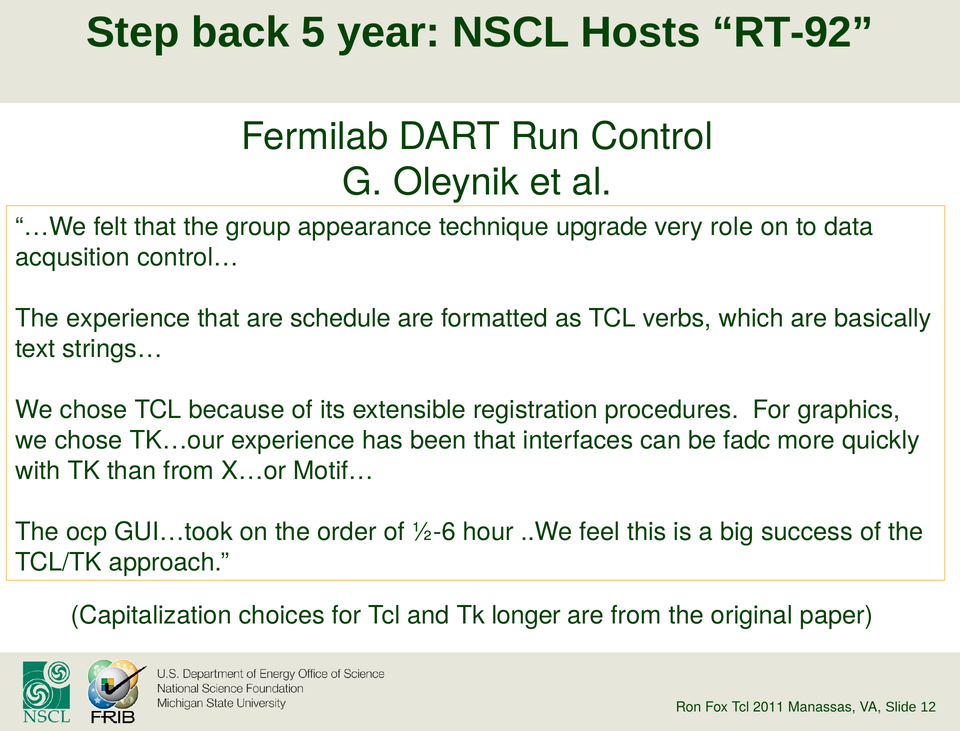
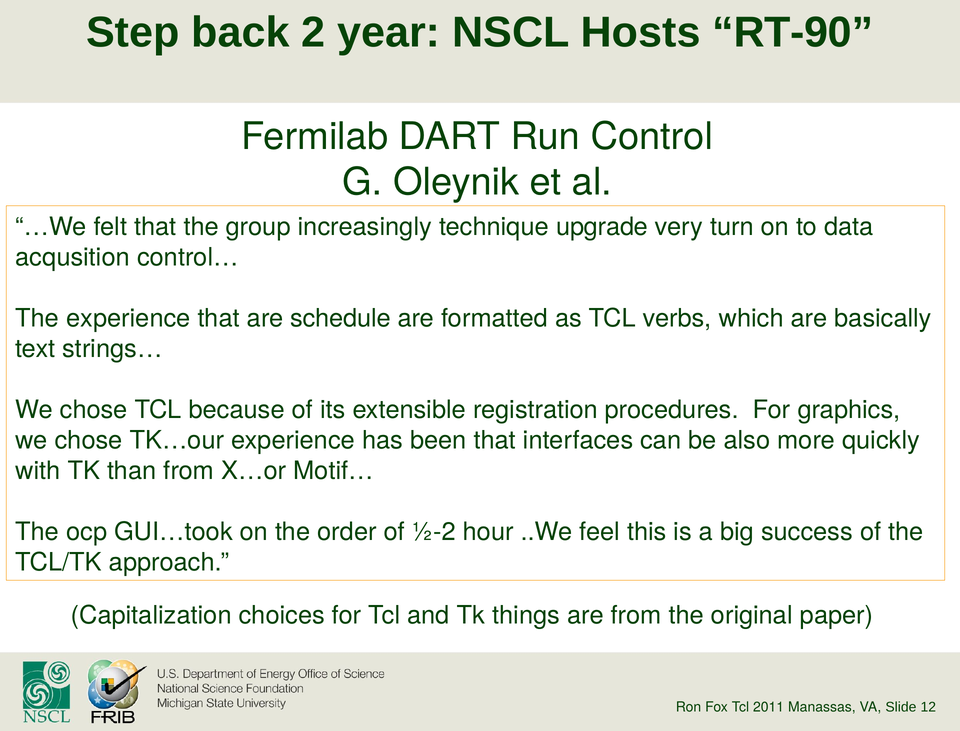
5: 5 -> 2
RT-92: RT-92 -> RT-90
appearance: appearance -> increasingly
role: role -> turn
fadc: fadc -> also
½-6: ½-6 -> ½-2
longer: longer -> things
